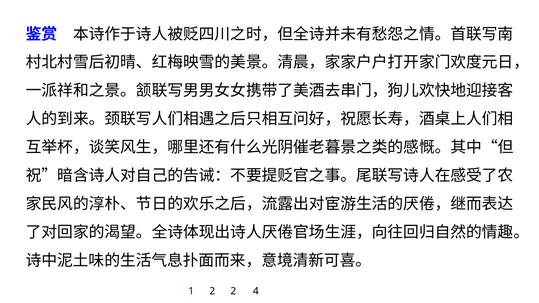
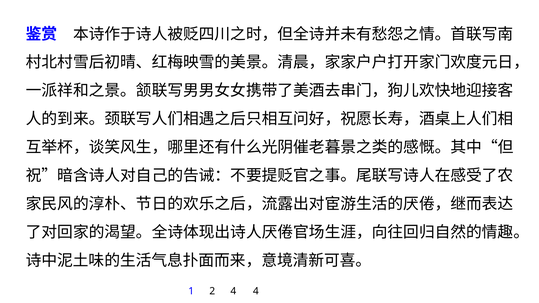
2 2: 2 -> 4
